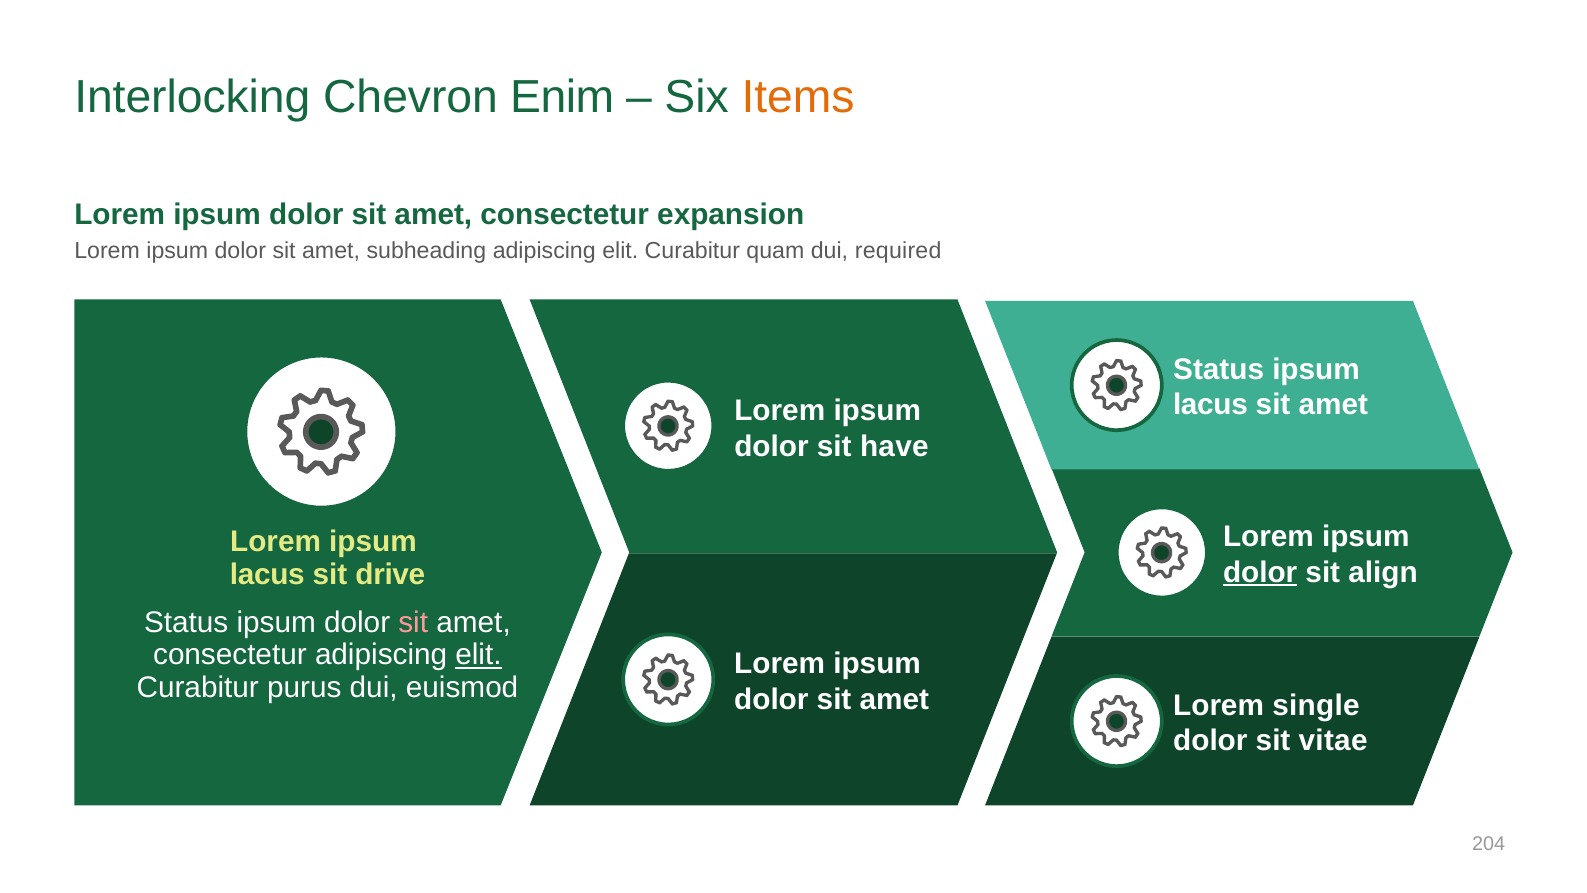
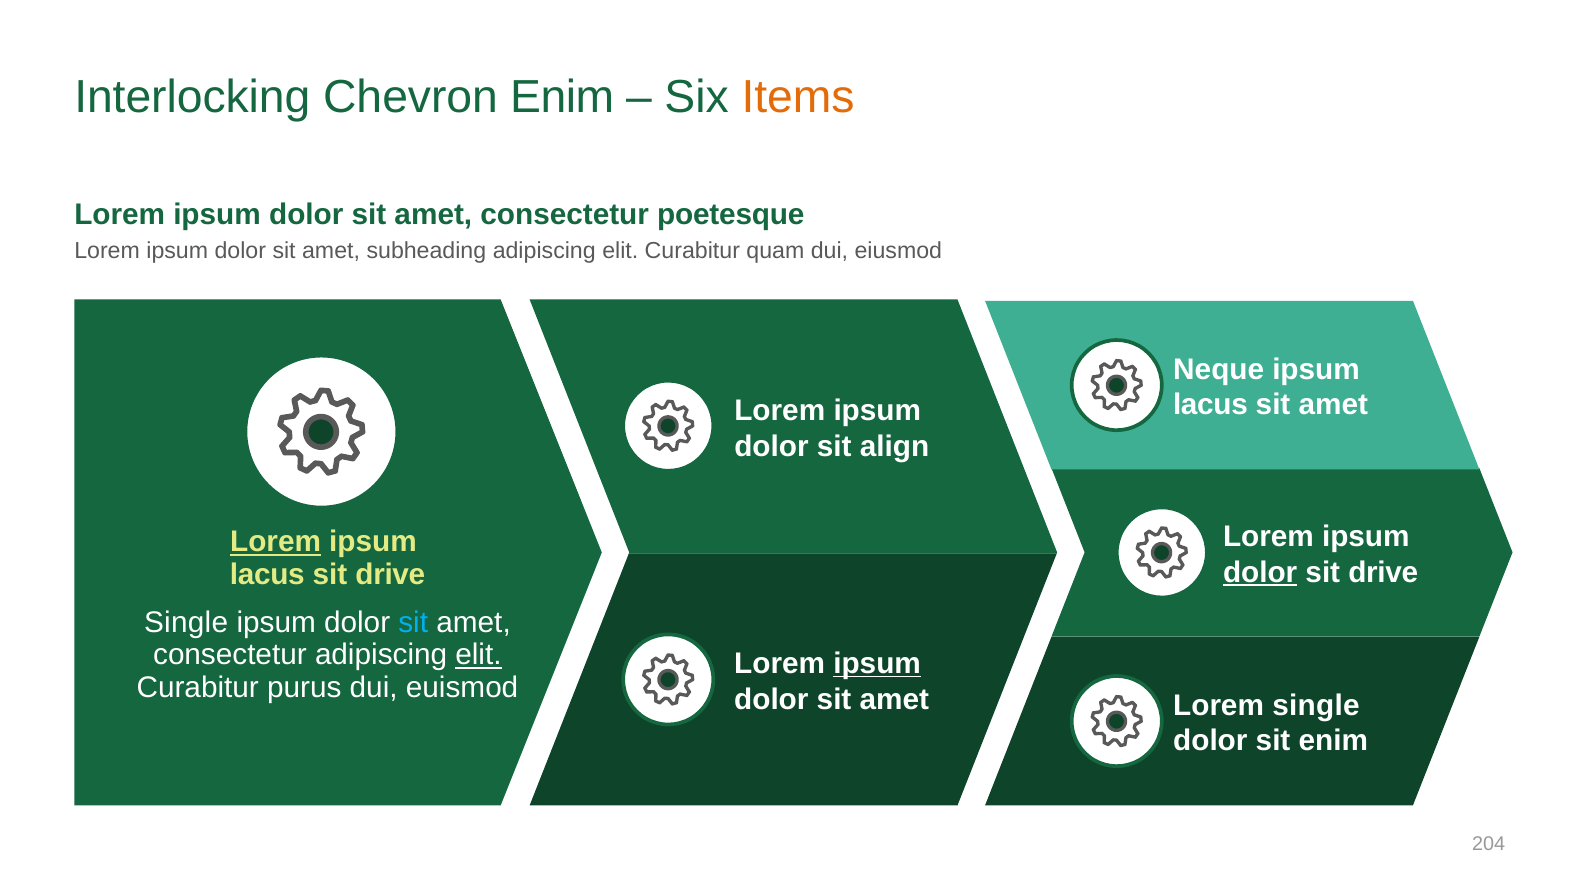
expansion: expansion -> poetesque
required: required -> eiusmod
Status at (1219, 369): Status -> Neque
have: have -> align
Lorem at (276, 542) underline: none -> present
align at (1383, 572): align -> drive
Status at (186, 623): Status -> Single
sit at (413, 623) colour: pink -> light blue
ipsum at (877, 663) underline: none -> present
sit vitae: vitae -> enim
